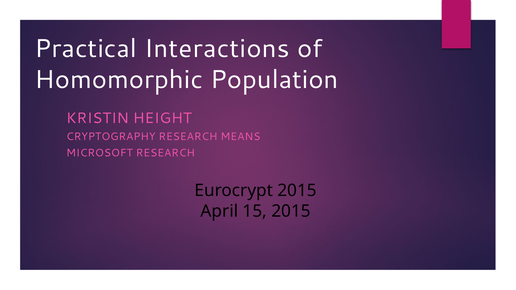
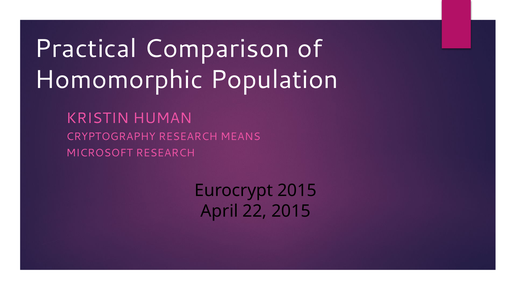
Interactions: Interactions -> Comparison
HEIGHT: HEIGHT -> HUMAN
15: 15 -> 22
